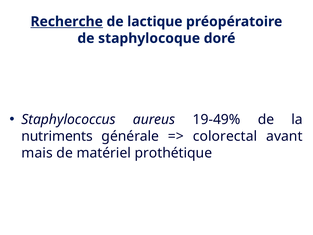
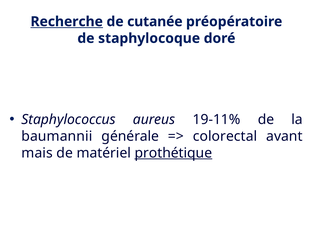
lactique: lactique -> cutanée
19-49%: 19-49% -> 19-11%
nutriments: nutriments -> baumannii
prothétique underline: none -> present
